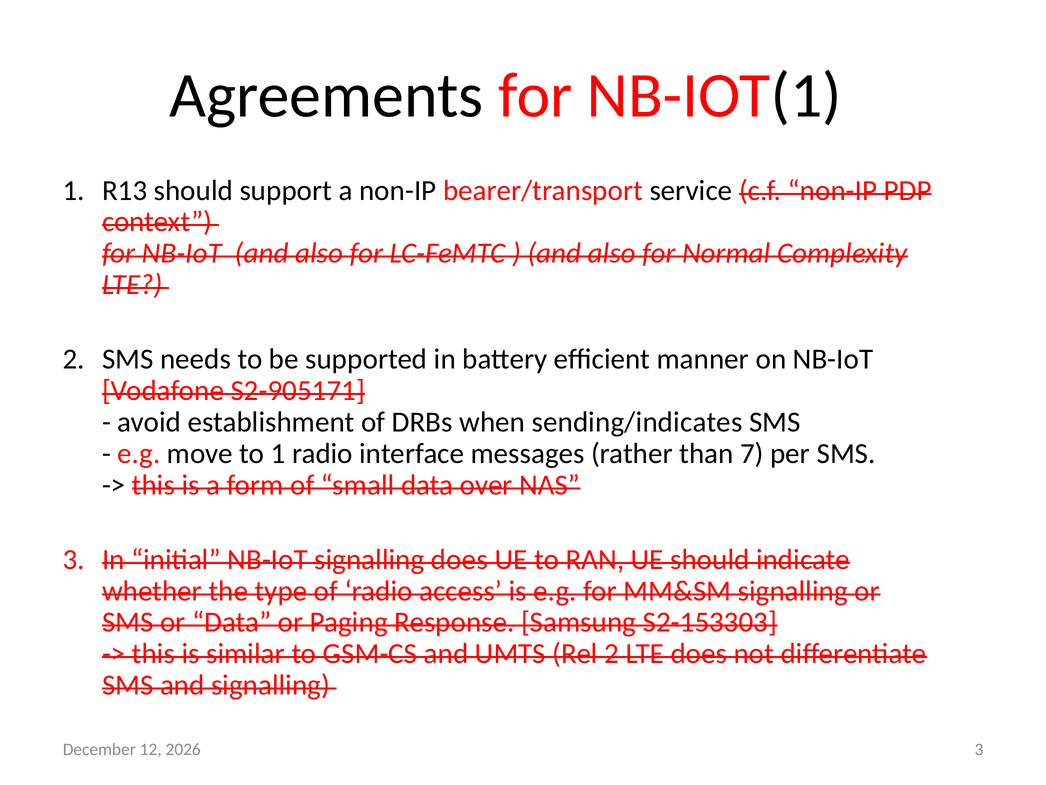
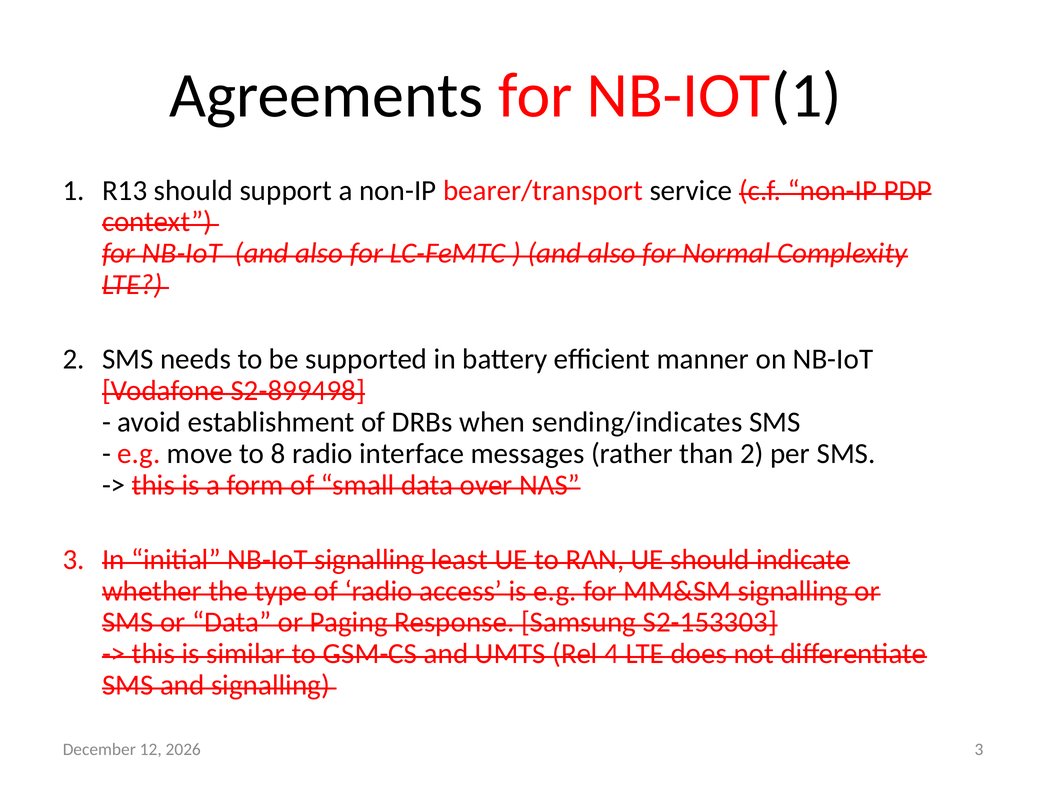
S2-905171: S2-905171 -> S2-899498
to 1: 1 -> 8
than 7: 7 -> 2
signalling does: does -> least
Rel 2: 2 -> 4
